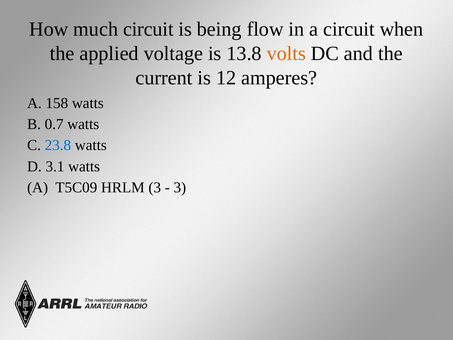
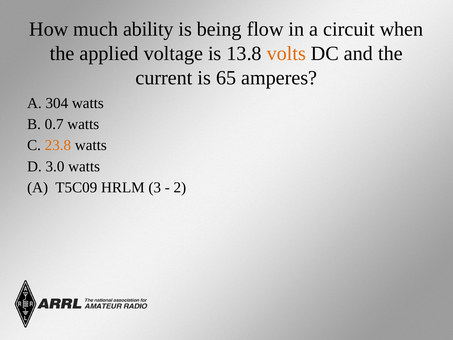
much circuit: circuit -> ability
12: 12 -> 65
158: 158 -> 304
23.8 colour: blue -> orange
3.1: 3.1 -> 3.0
3 at (180, 187): 3 -> 2
